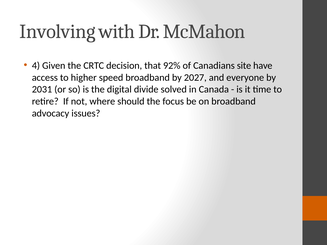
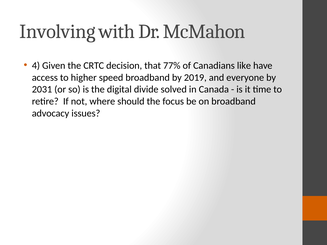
92%: 92% -> 77%
site: site -> like
2027: 2027 -> 2019
